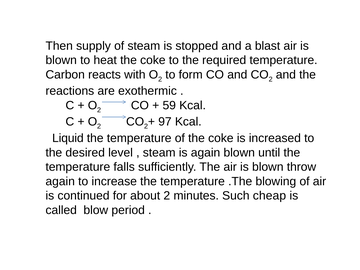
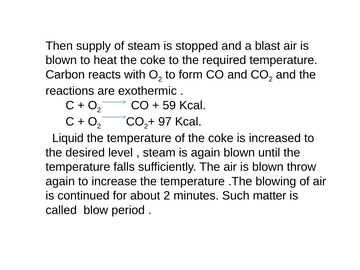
cheap: cheap -> matter
